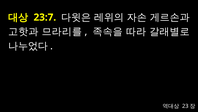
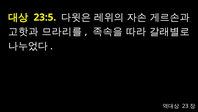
23:7: 23:7 -> 23:5
